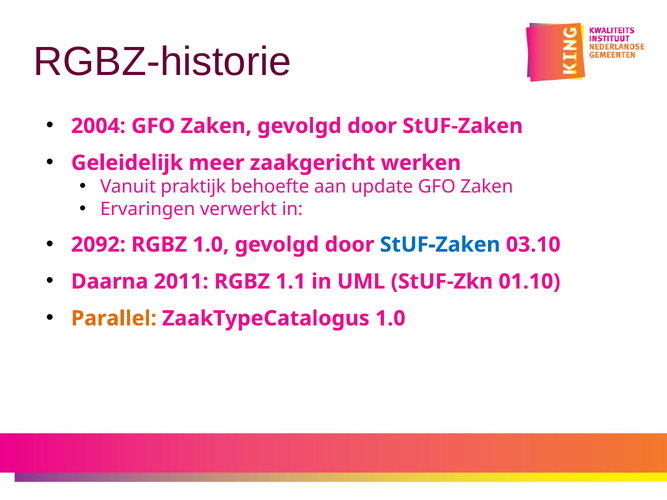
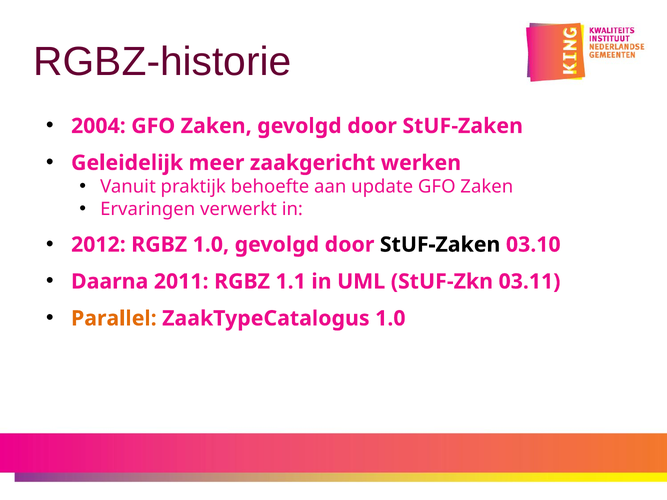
2092: 2092 -> 2012
StUF-Zaken at (440, 245) colour: blue -> black
01.10: 01.10 -> 03.11
